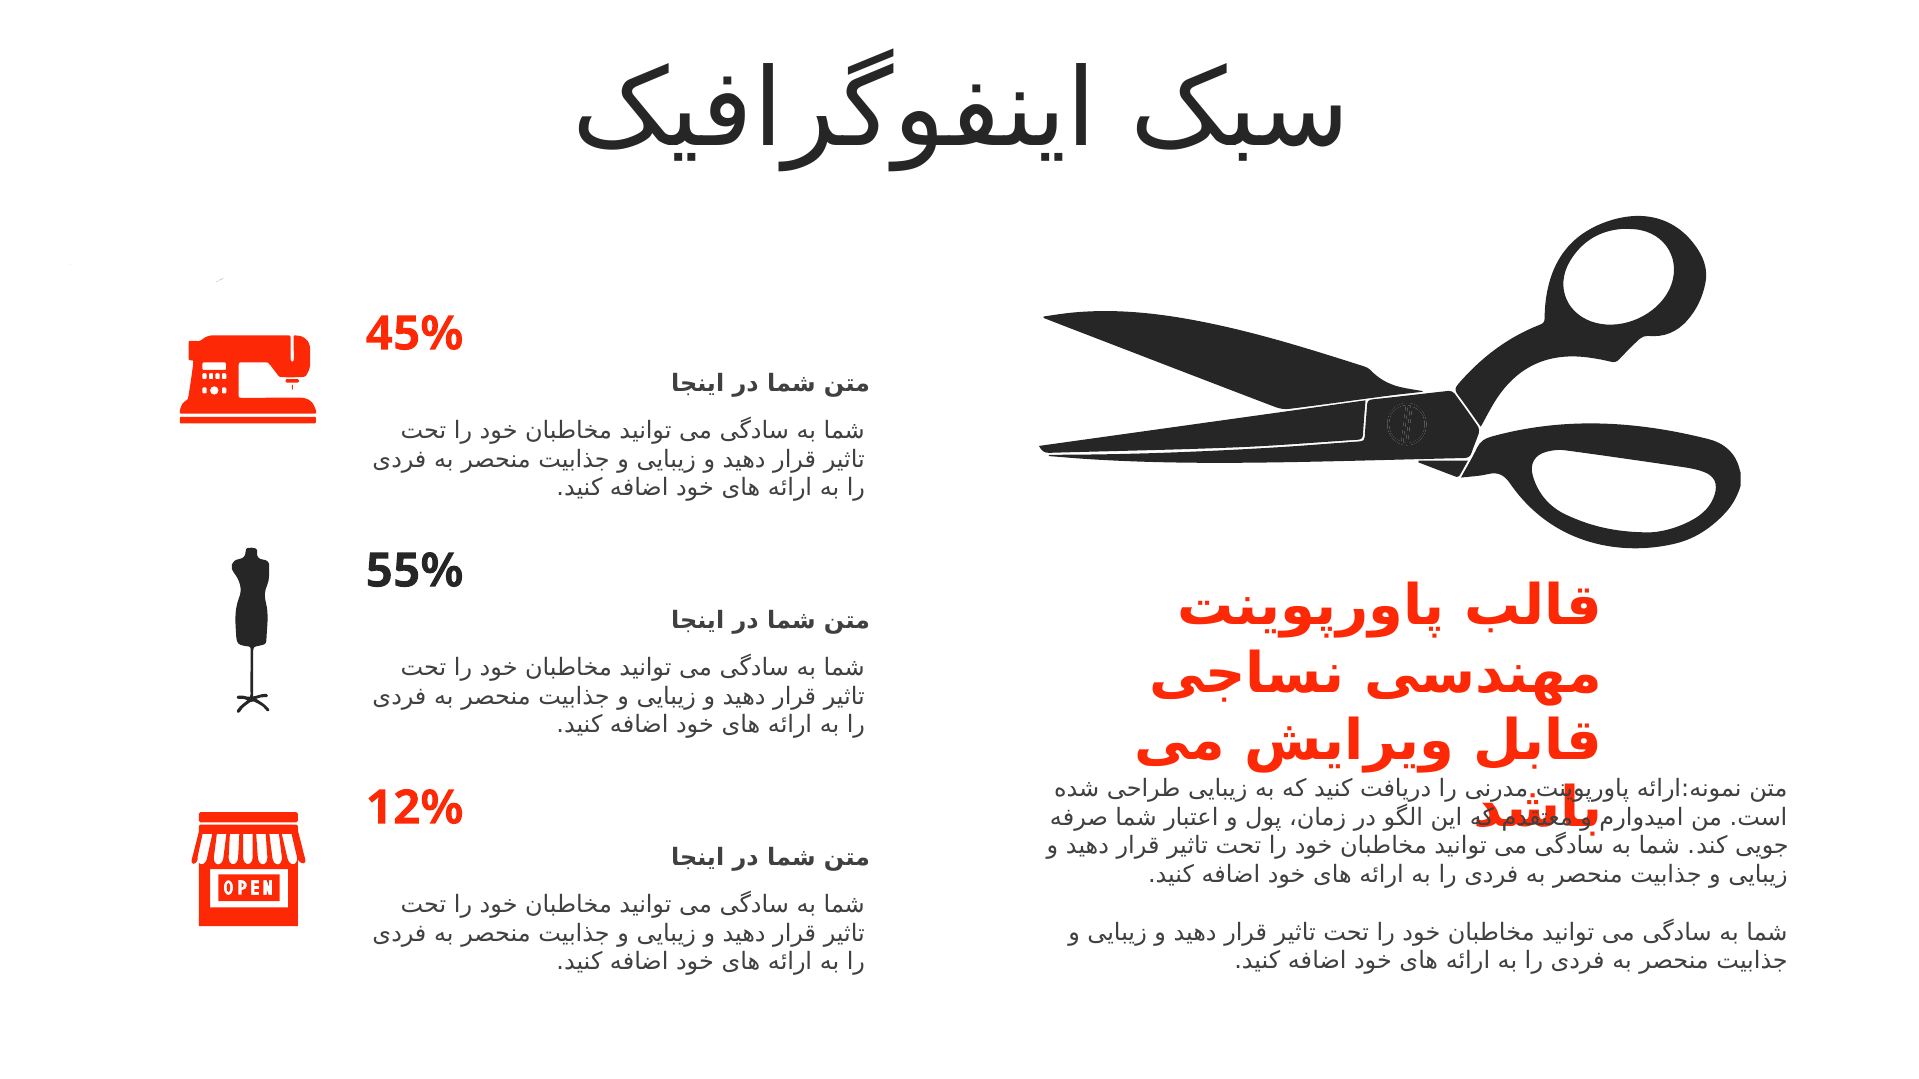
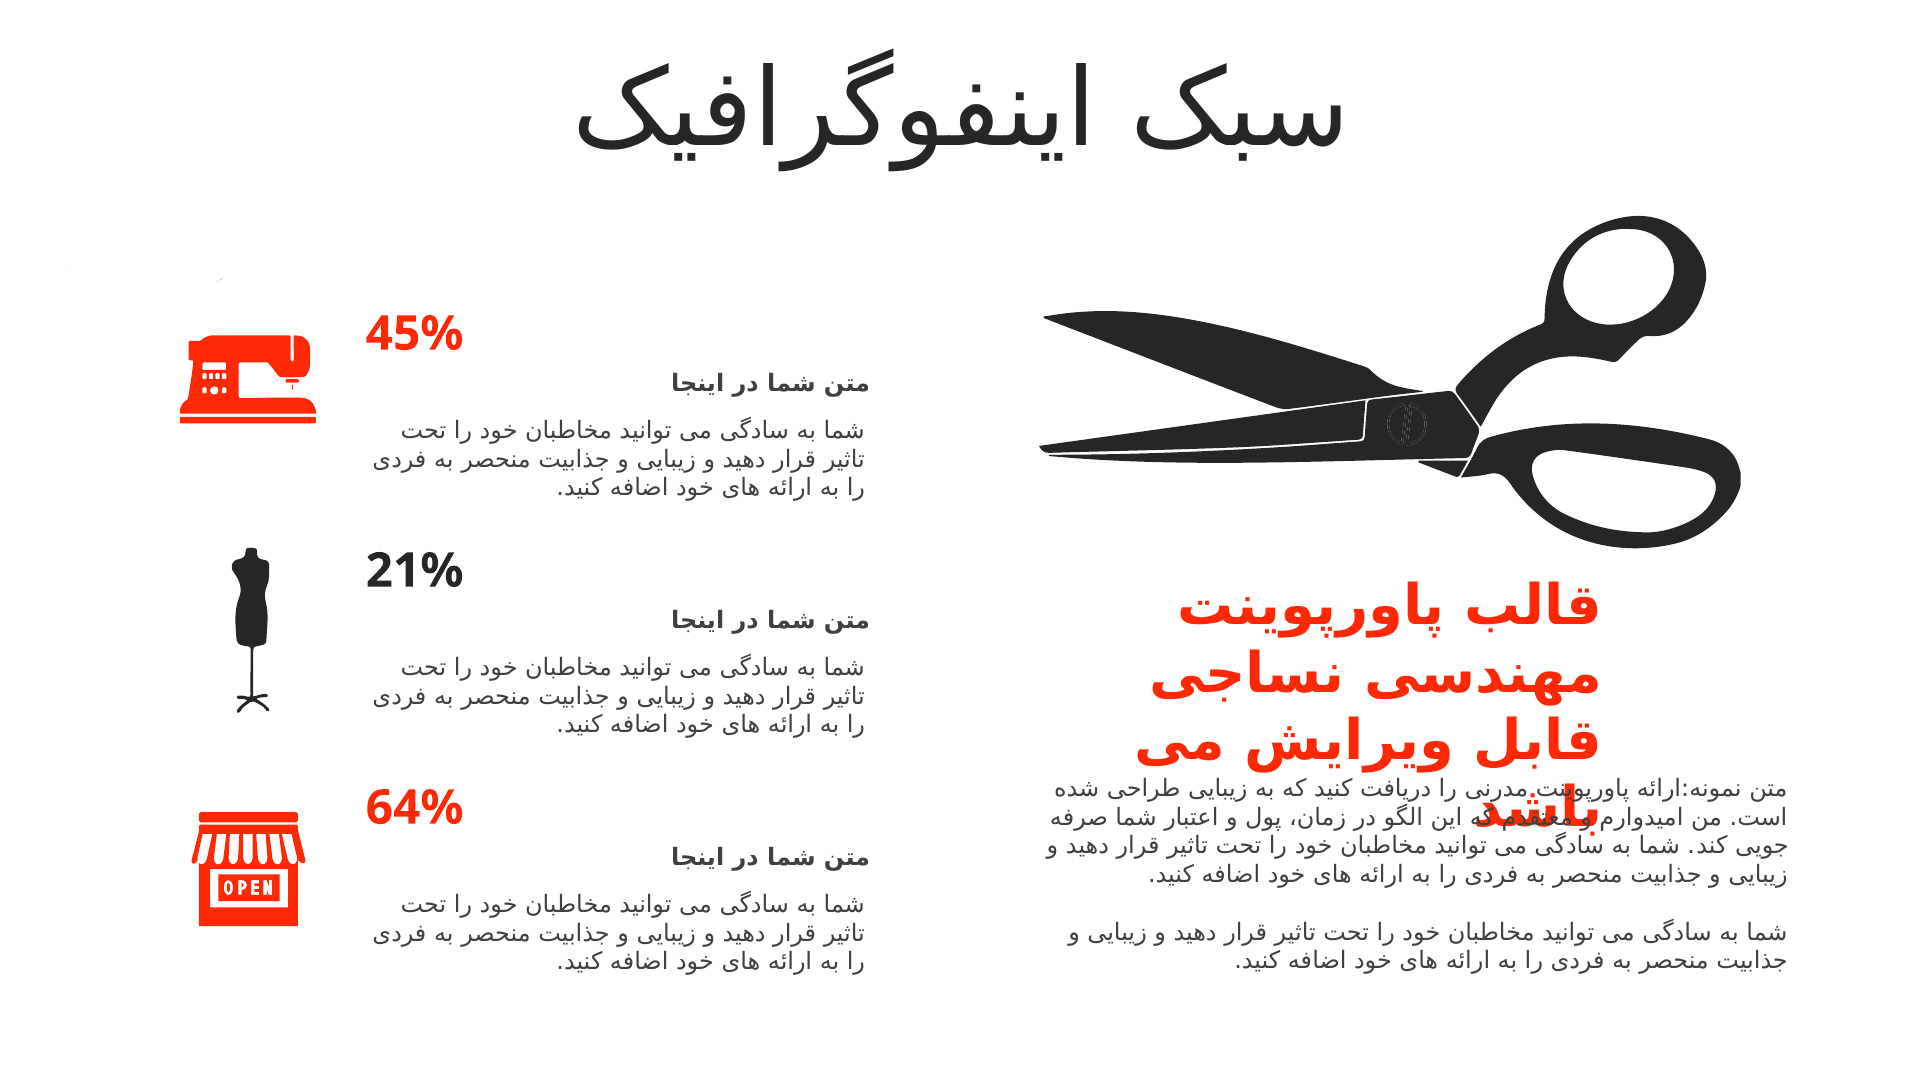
55%: 55% -> 21%
12%: 12% -> 64%
